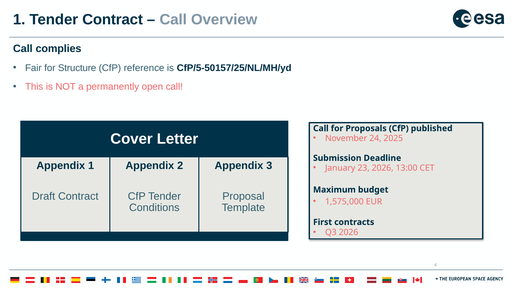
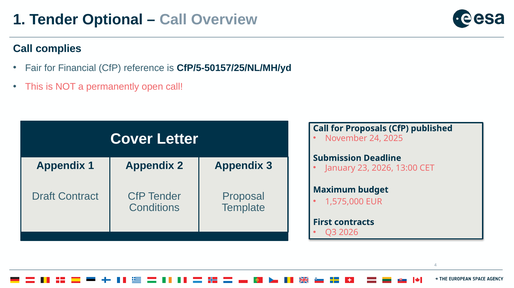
Tender Contract: Contract -> Optional
Structure: Structure -> Financial
